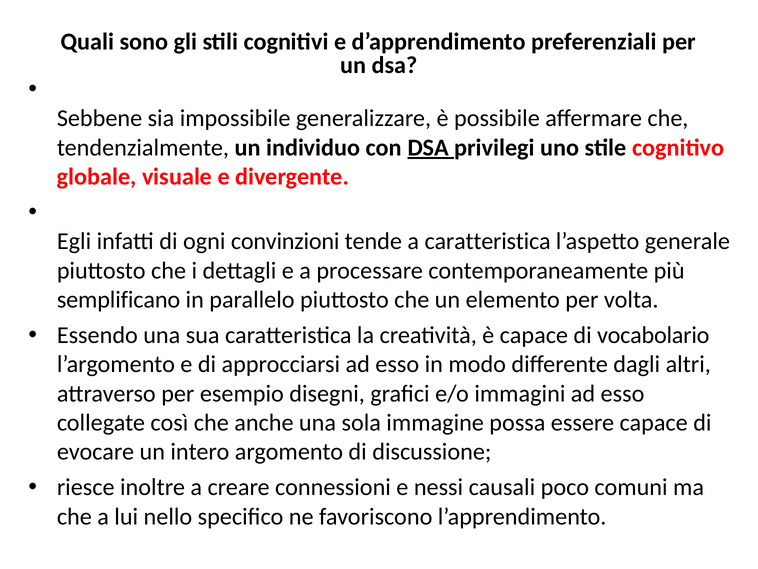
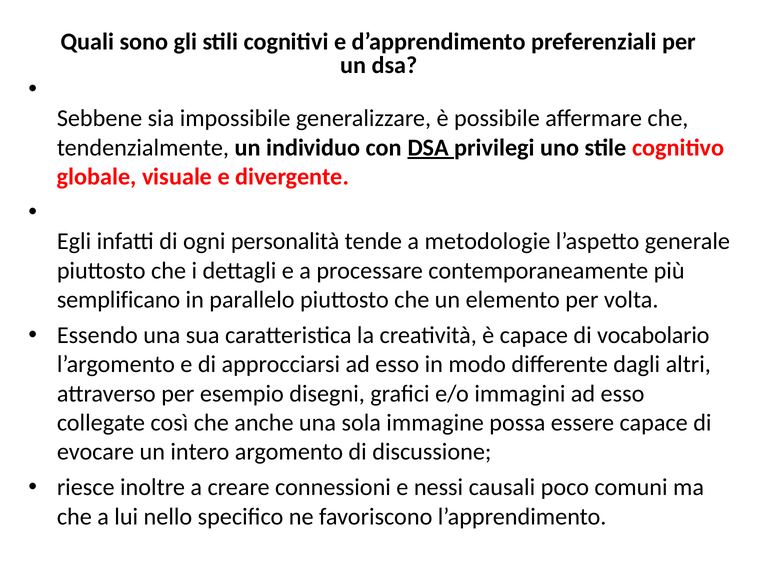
convinzioni: convinzioni -> personalità
a caratteristica: caratteristica -> metodologie
